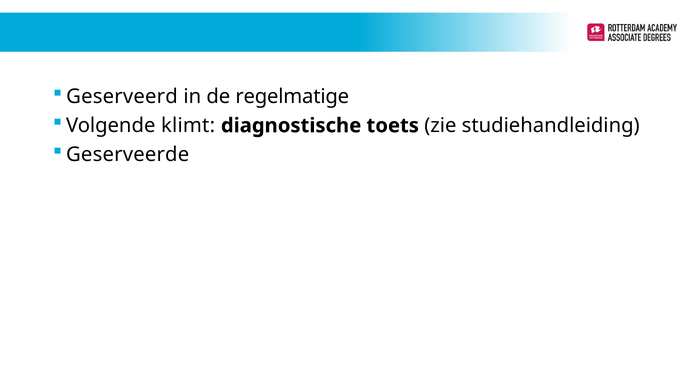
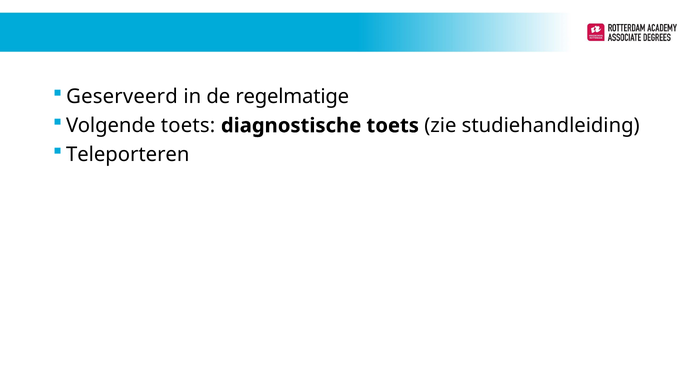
Volgende klimt: klimt -> toets
Geserveerde: Geserveerde -> Teleporteren
